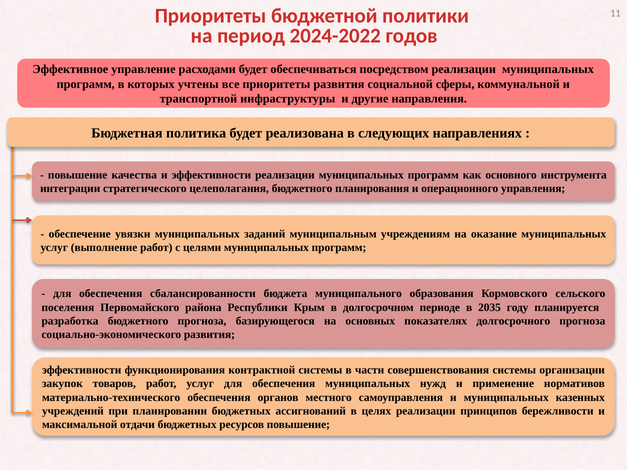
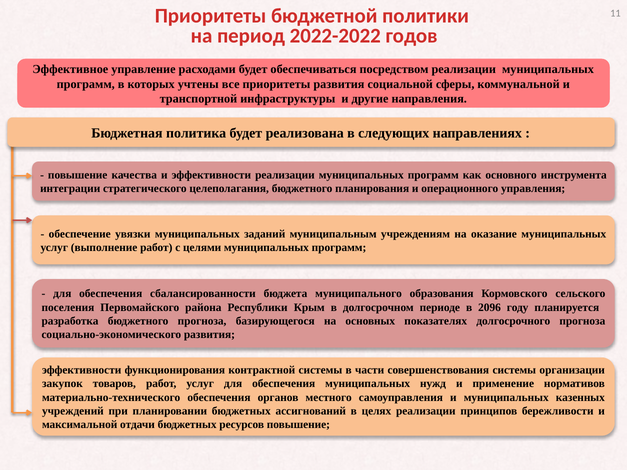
2024-2022: 2024-2022 -> 2022-2022
2035: 2035 -> 2096
